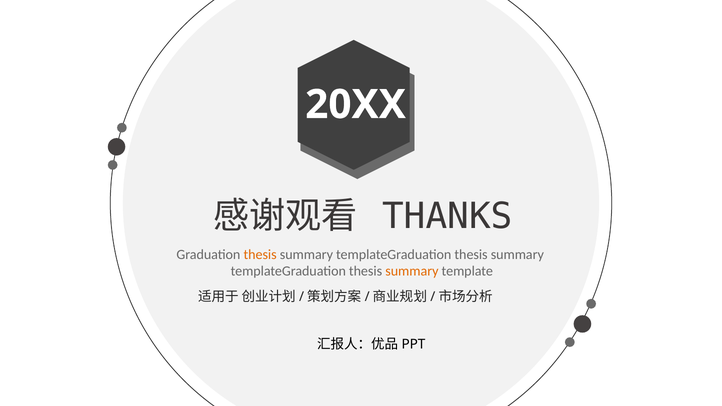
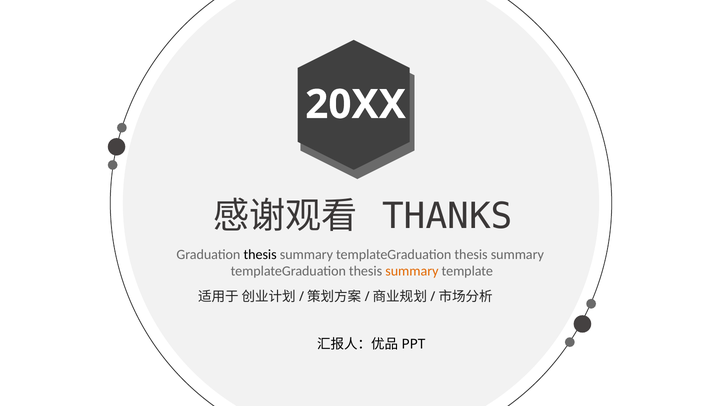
thesis at (260, 255) colour: orange -> black
